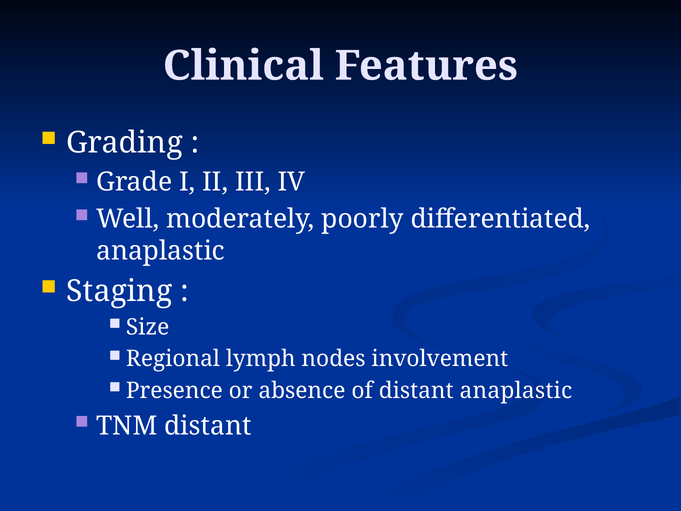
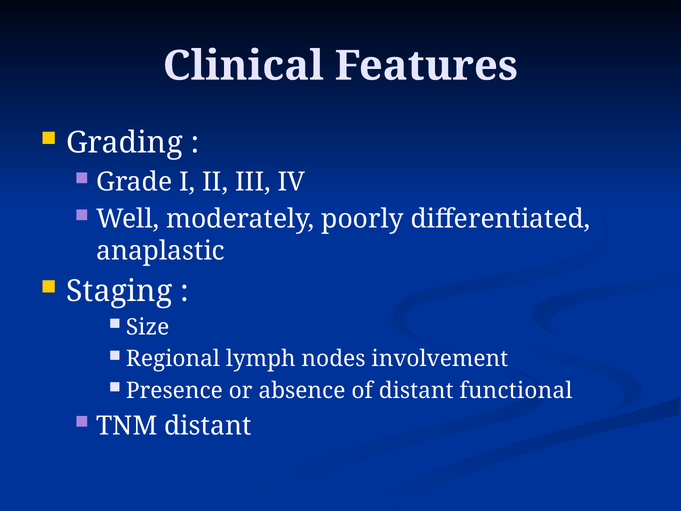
distant anaplastic: anaplastic -> functional
